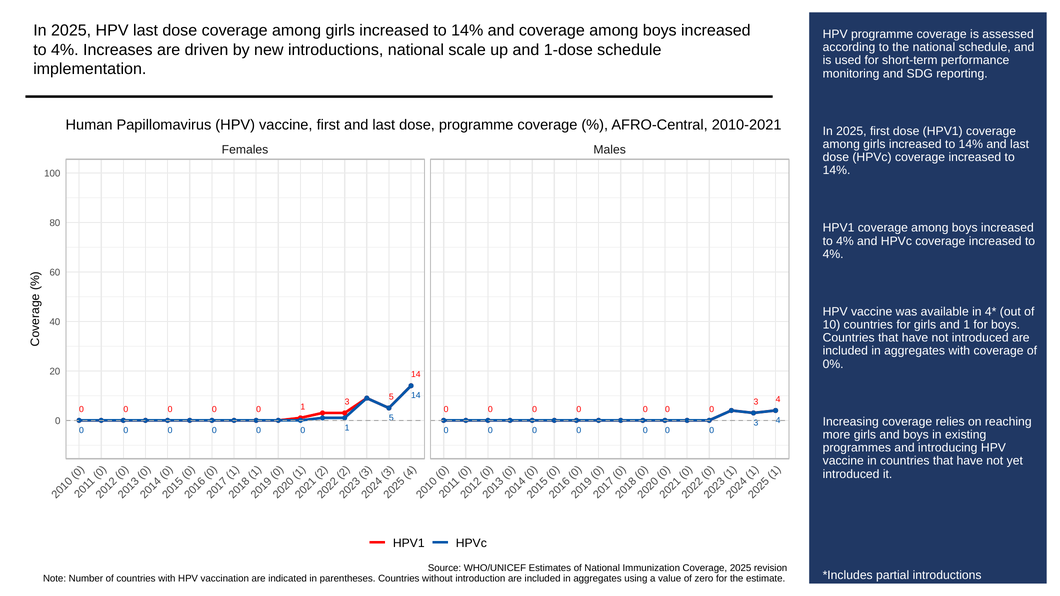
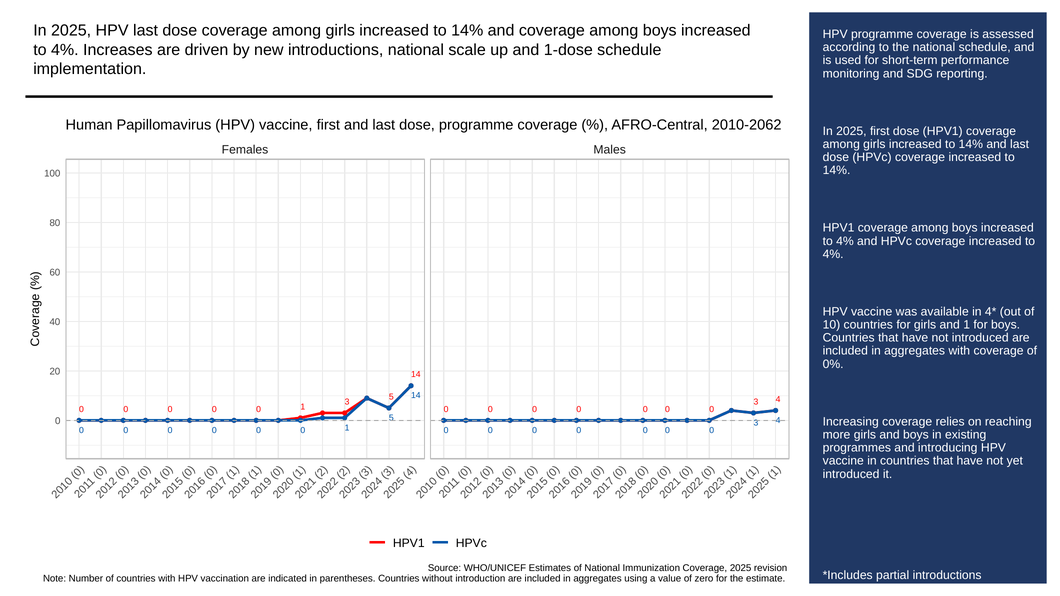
2010-2021: 2010-2021 -> 2010-2062
